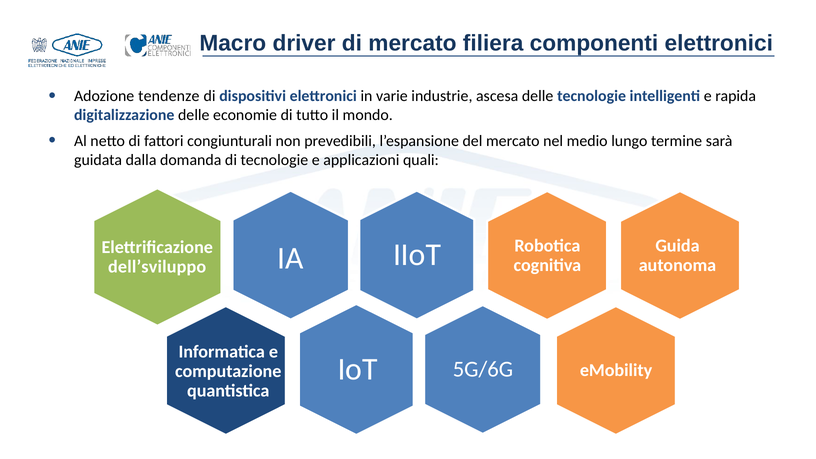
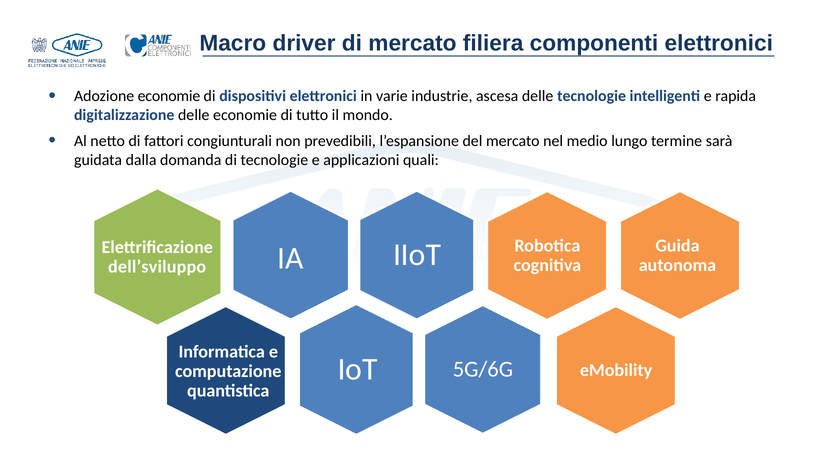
Adozione tendenze: tendenze -> economie
